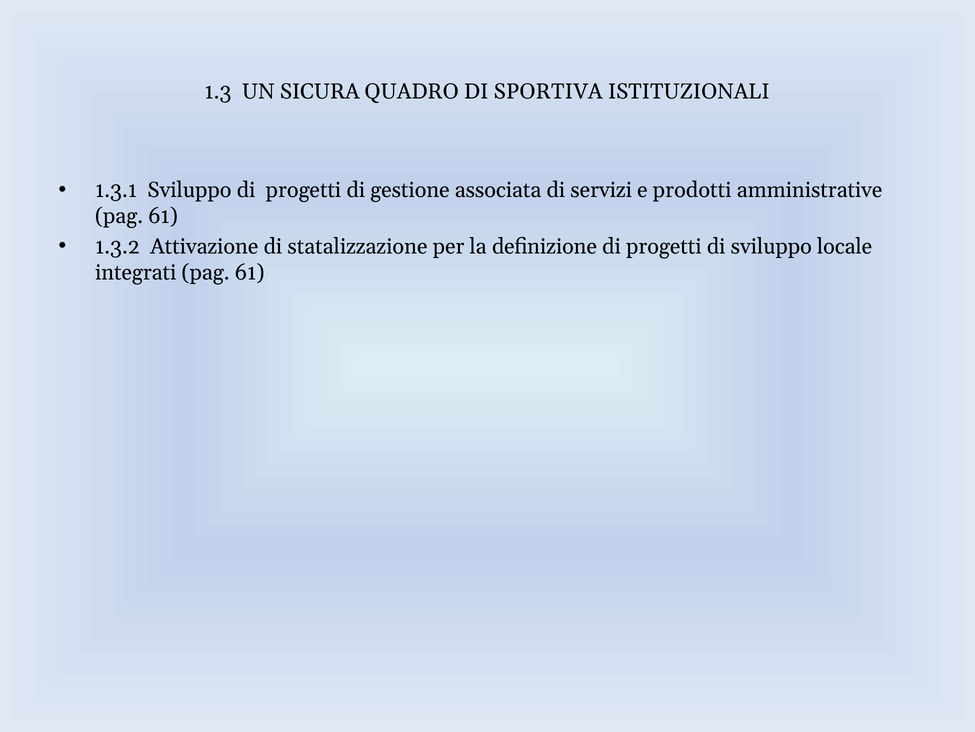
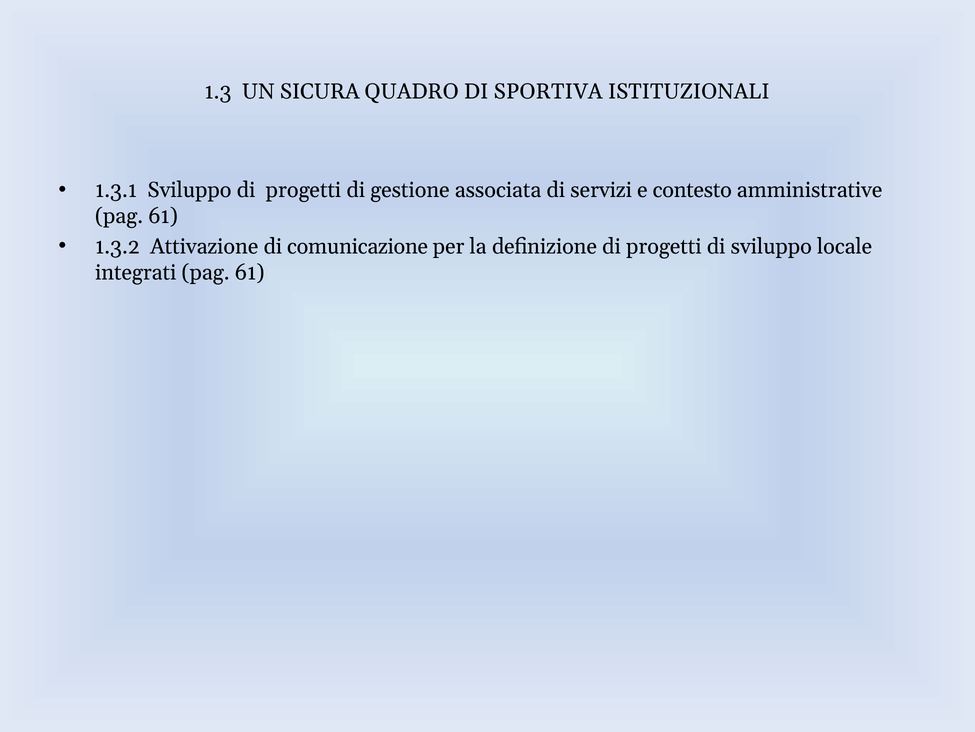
prodotti: prodotti -> contesto
statalizzazione: statalizzazione -> comunicazione
